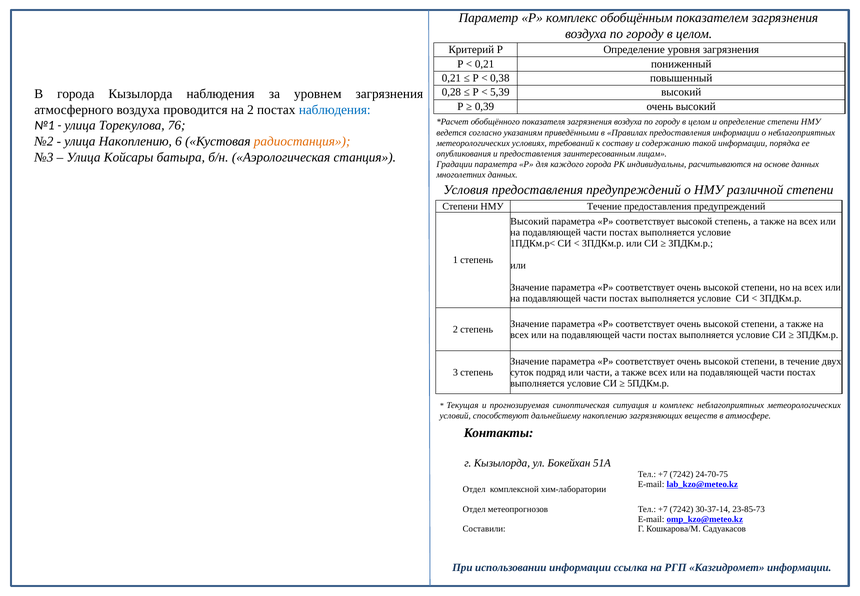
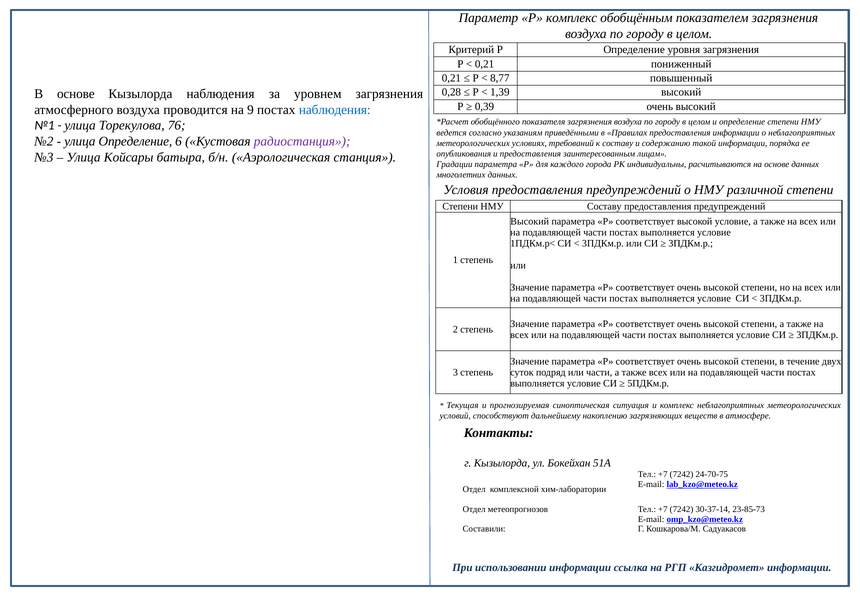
0,38: 0,38 -> 8,77
5,39: 5,39 -> 1,39
В города: города -> основе
на 2: 2 -> 9
улица Накоплению: Накоплению -> Определение
радиостанция colour: orange -> purple
НМУ Течение: Течение -> Составу
высокой степень: степень -> условие
